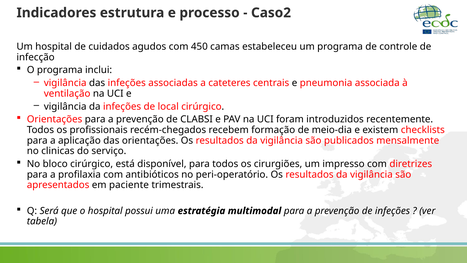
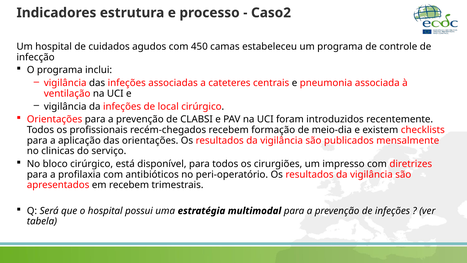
em paciente: paciente -> recebem
